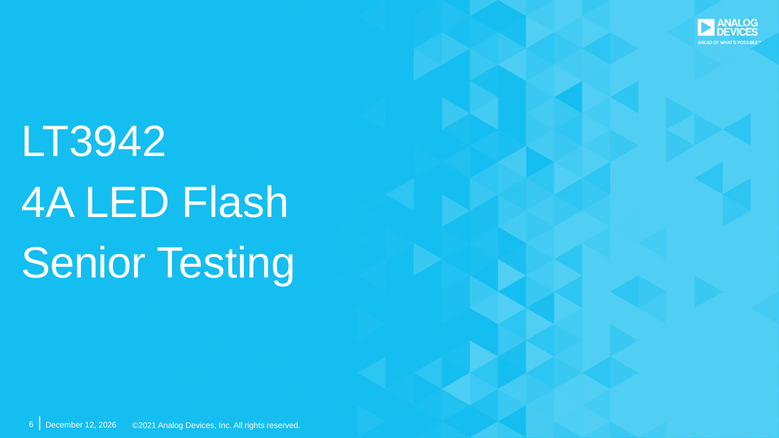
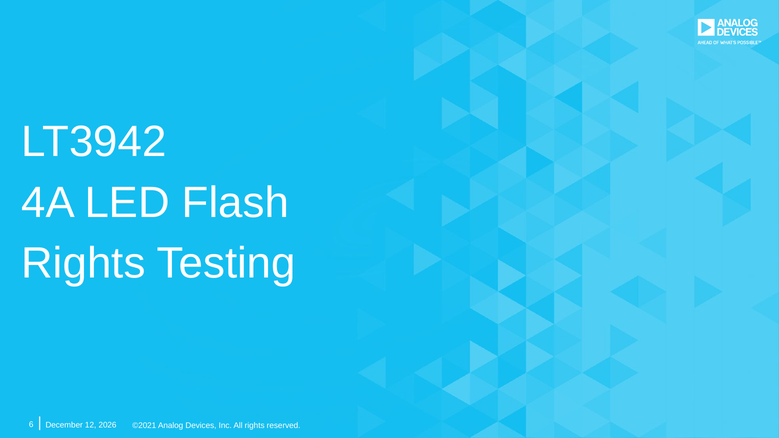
Senior at (84, 263): Senior -> Rights
